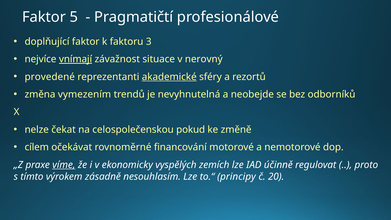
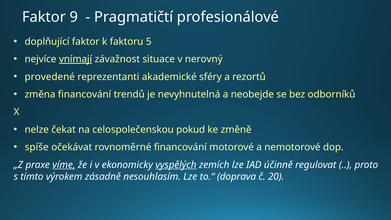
5: 5 -> 9
3: 3 -> 5
akademické underline: present -> none
změna vymezením: vymezením -> financování
cílem: cílem -> spíše
vyspělých underline: none -> present
principy: principy -> doprava
